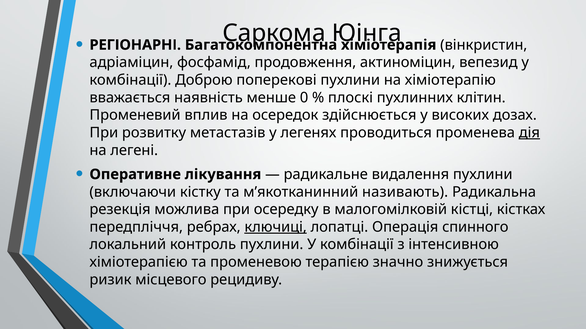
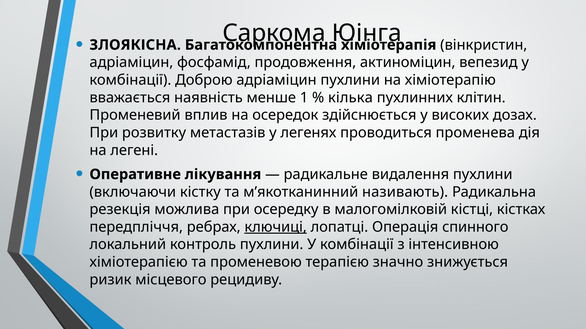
РЕГІОНАРНІ: РЕГІОНАРНІ -> ЗЛОЯКІСНА
Доброю поперекові: поперекові -> адріаміцин
0: 0 -> 1
плоскі: плоскі -> кілька
дія underline: present -> none
